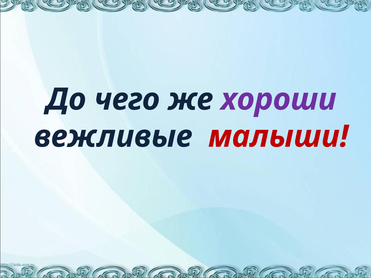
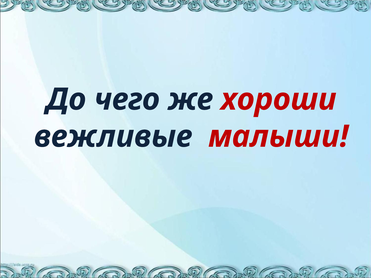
хороши colour: purple -> red
